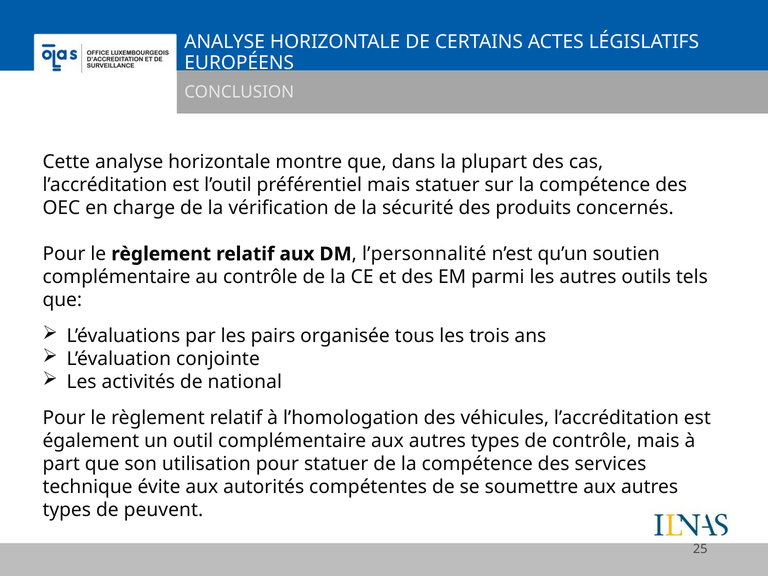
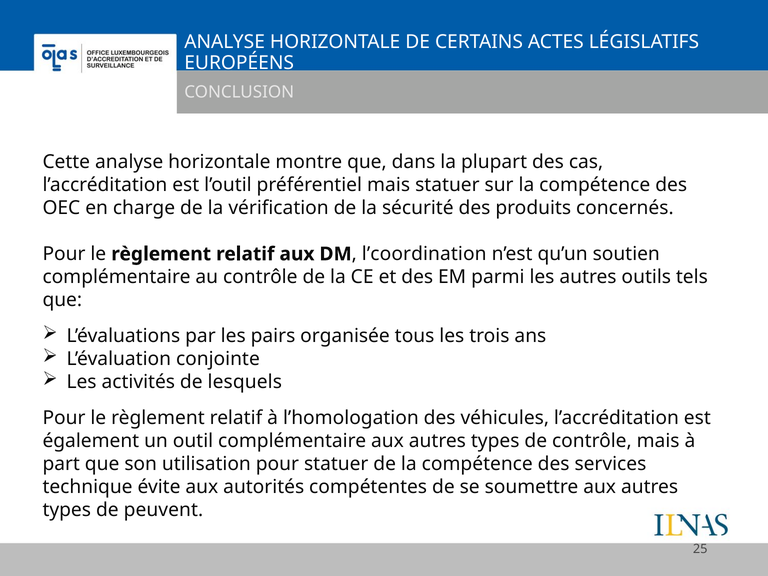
l’personnalité: l’personnalité -> l’coordination
national: national -> lesquels
